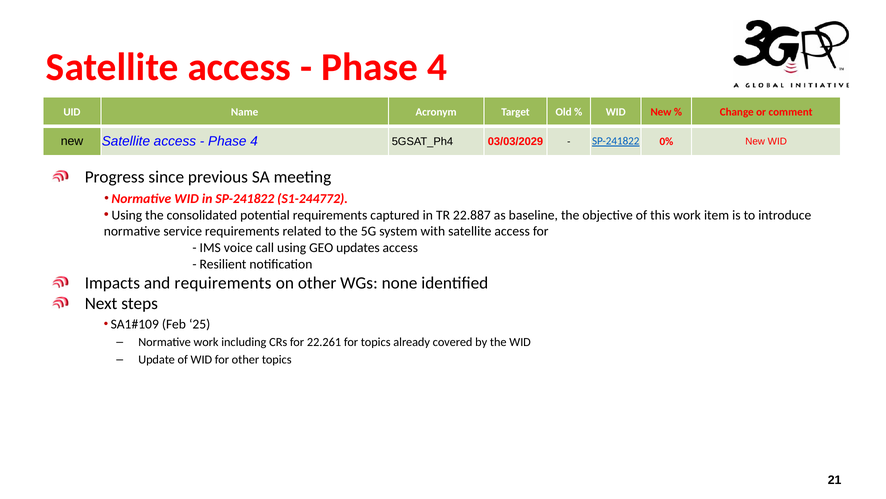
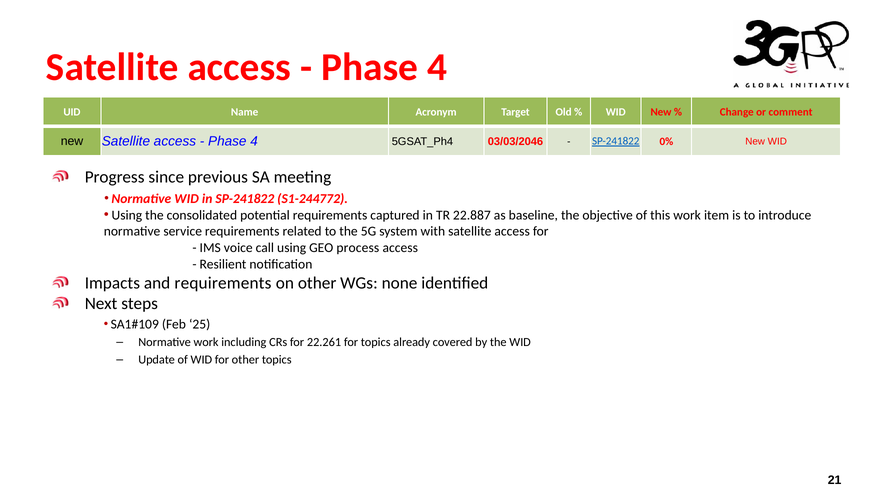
03/03/2029: 03/03/2029 -> 03/03/2046
updates: updates -> process
